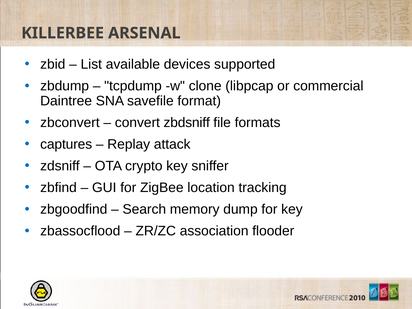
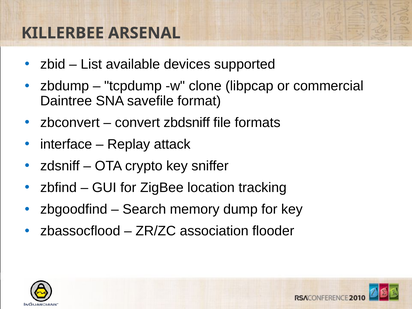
captures: captures -> interface
